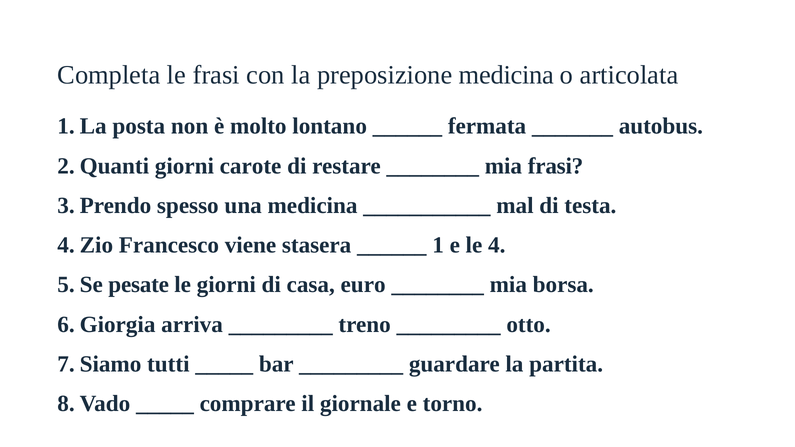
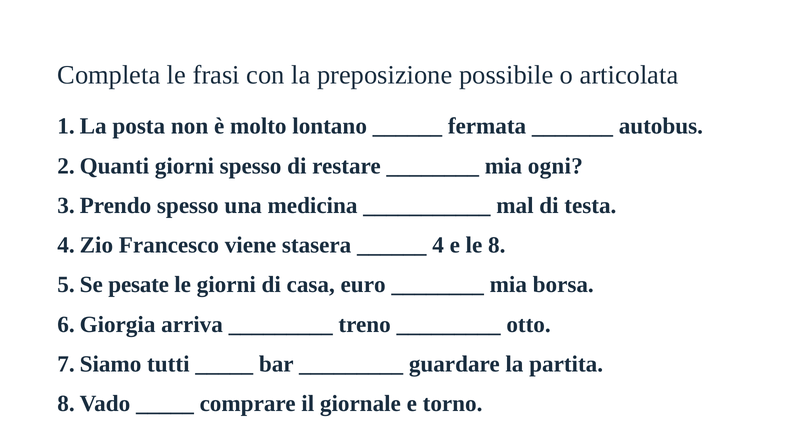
preposizione medicina: medicina -> possibile
giorni carote: carote -> spesso
mia frasi: frasi -> ogni
1: 1 -> 4
4: 4 -> 8
